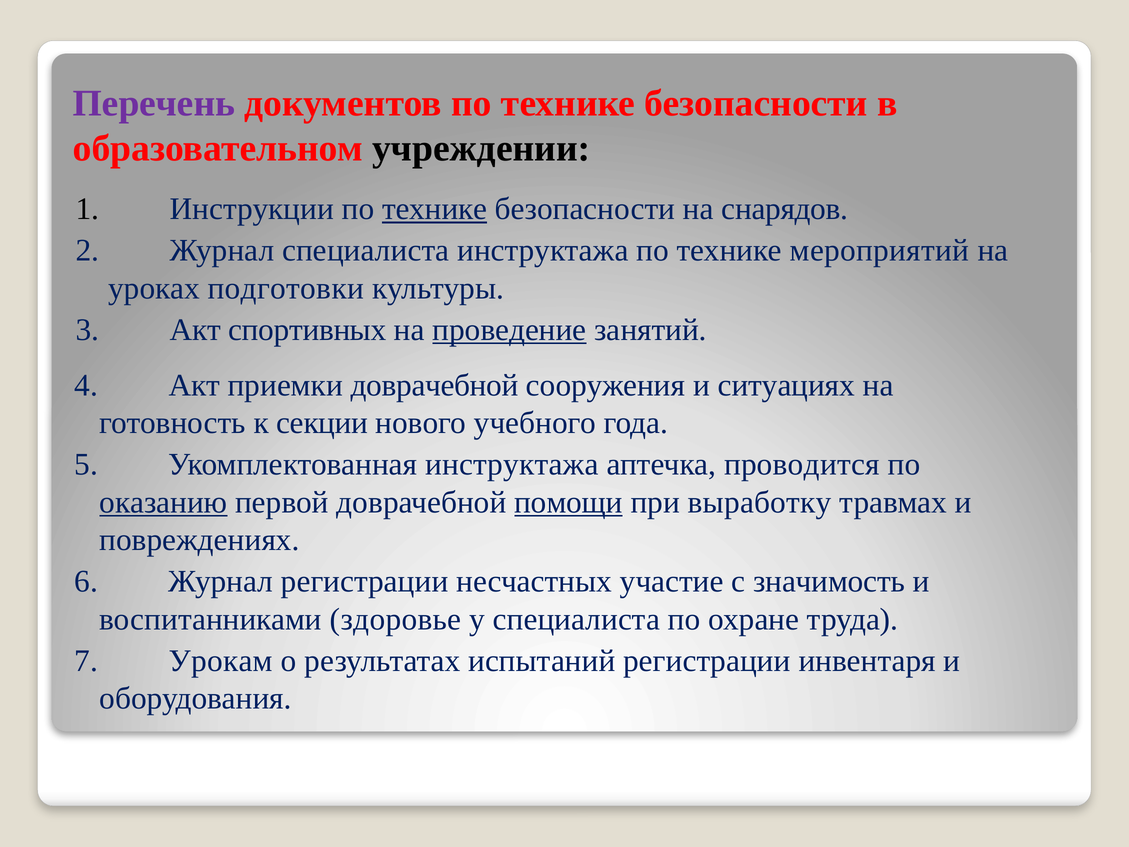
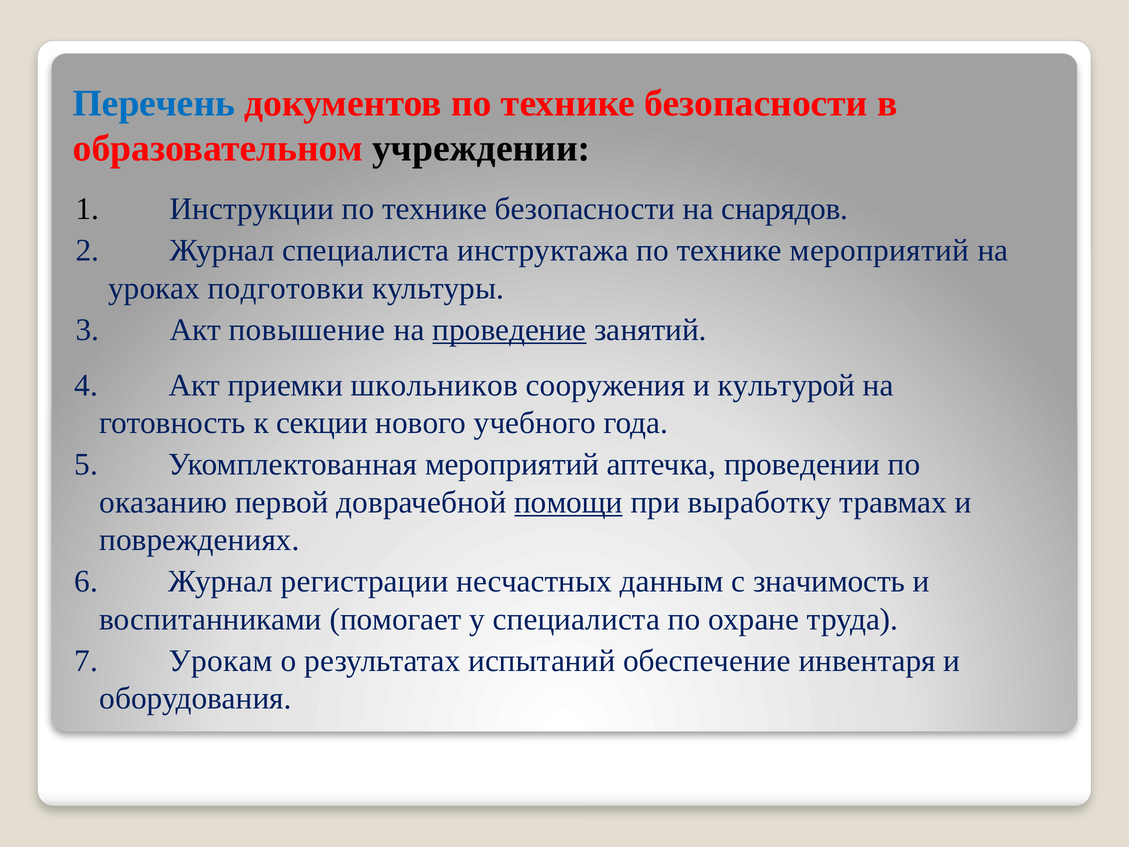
Перечень colour: purple -> blue
технике at (435, 209) underline: present -> none
спортивных: спортивных -> повышение
приемки доврачебной: доврачебной -> школьников
ситуациях: ситуациях -> культурой
Укомплектованная инструктажа: инструктажа -> мероприятий
проводится: проводится -> проведении
оказанию underline: present -> none
участие: участие -> данным
здоровье: здоровье -> помогает
испытаний регистрации: регистрации -> обеспечение
